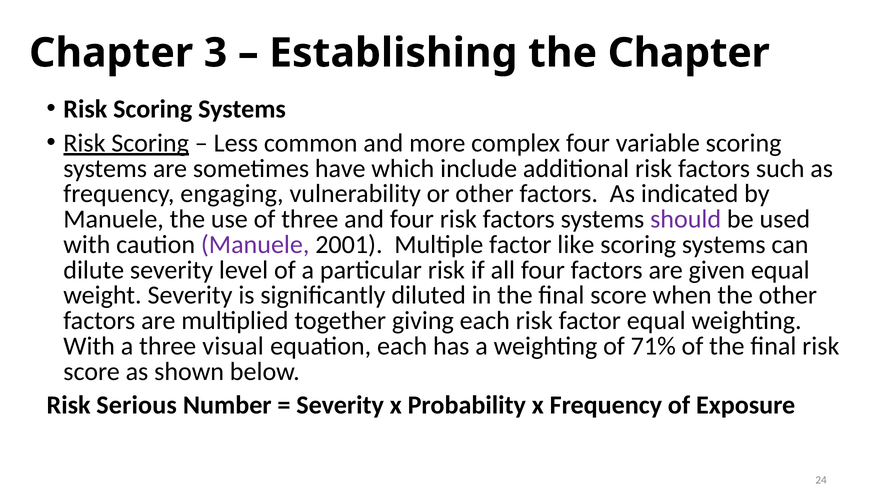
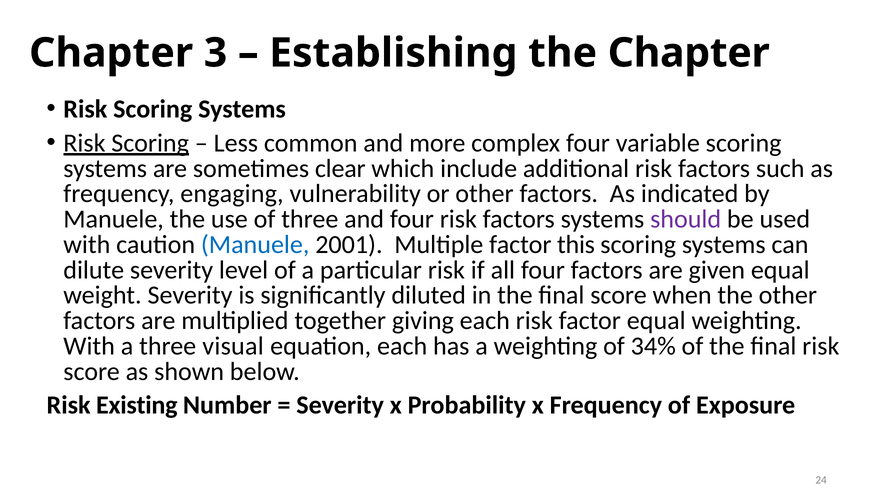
have: have -> clear
Manuele at (255, 245) colour: purple -> blue
like: like -> this
71%: 71% -> 34%
Serious: Serious -> Existing
